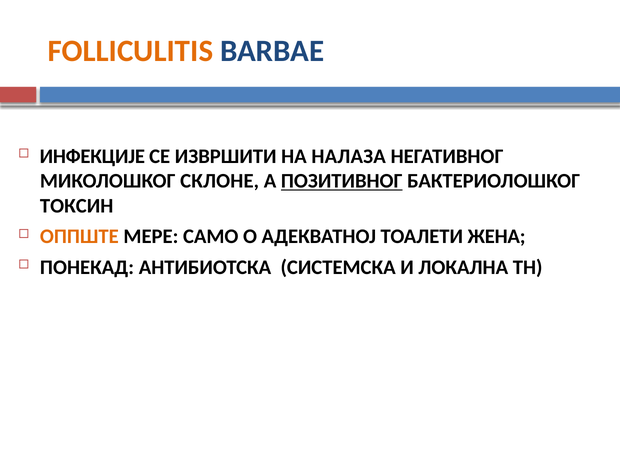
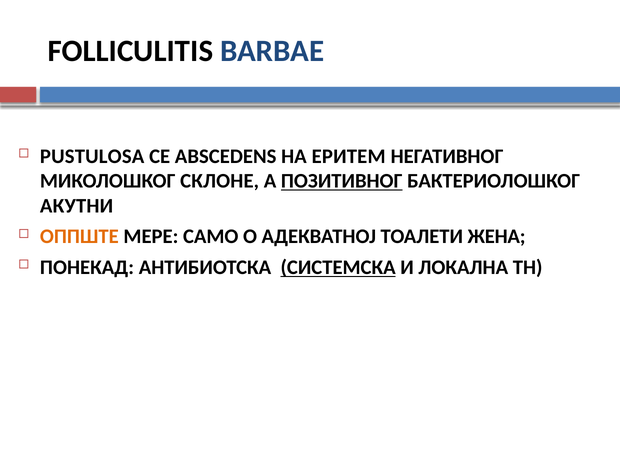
FOLLICULITIS colour: orange -> black
ИНФЕКЦИЈЕ: ИНФЕКЦИЈЕ -> PUSTULOSA
ИЗВРШИТИ: ИЗВРШИТИ -> ABSCEDENS
НАЛАЗА: НАЛАЗА -> ЕРИТЕМ
ТОКСИН: ТОКСИН -> АКУТНИ
СИСТЕМСКА underline: none -> present
